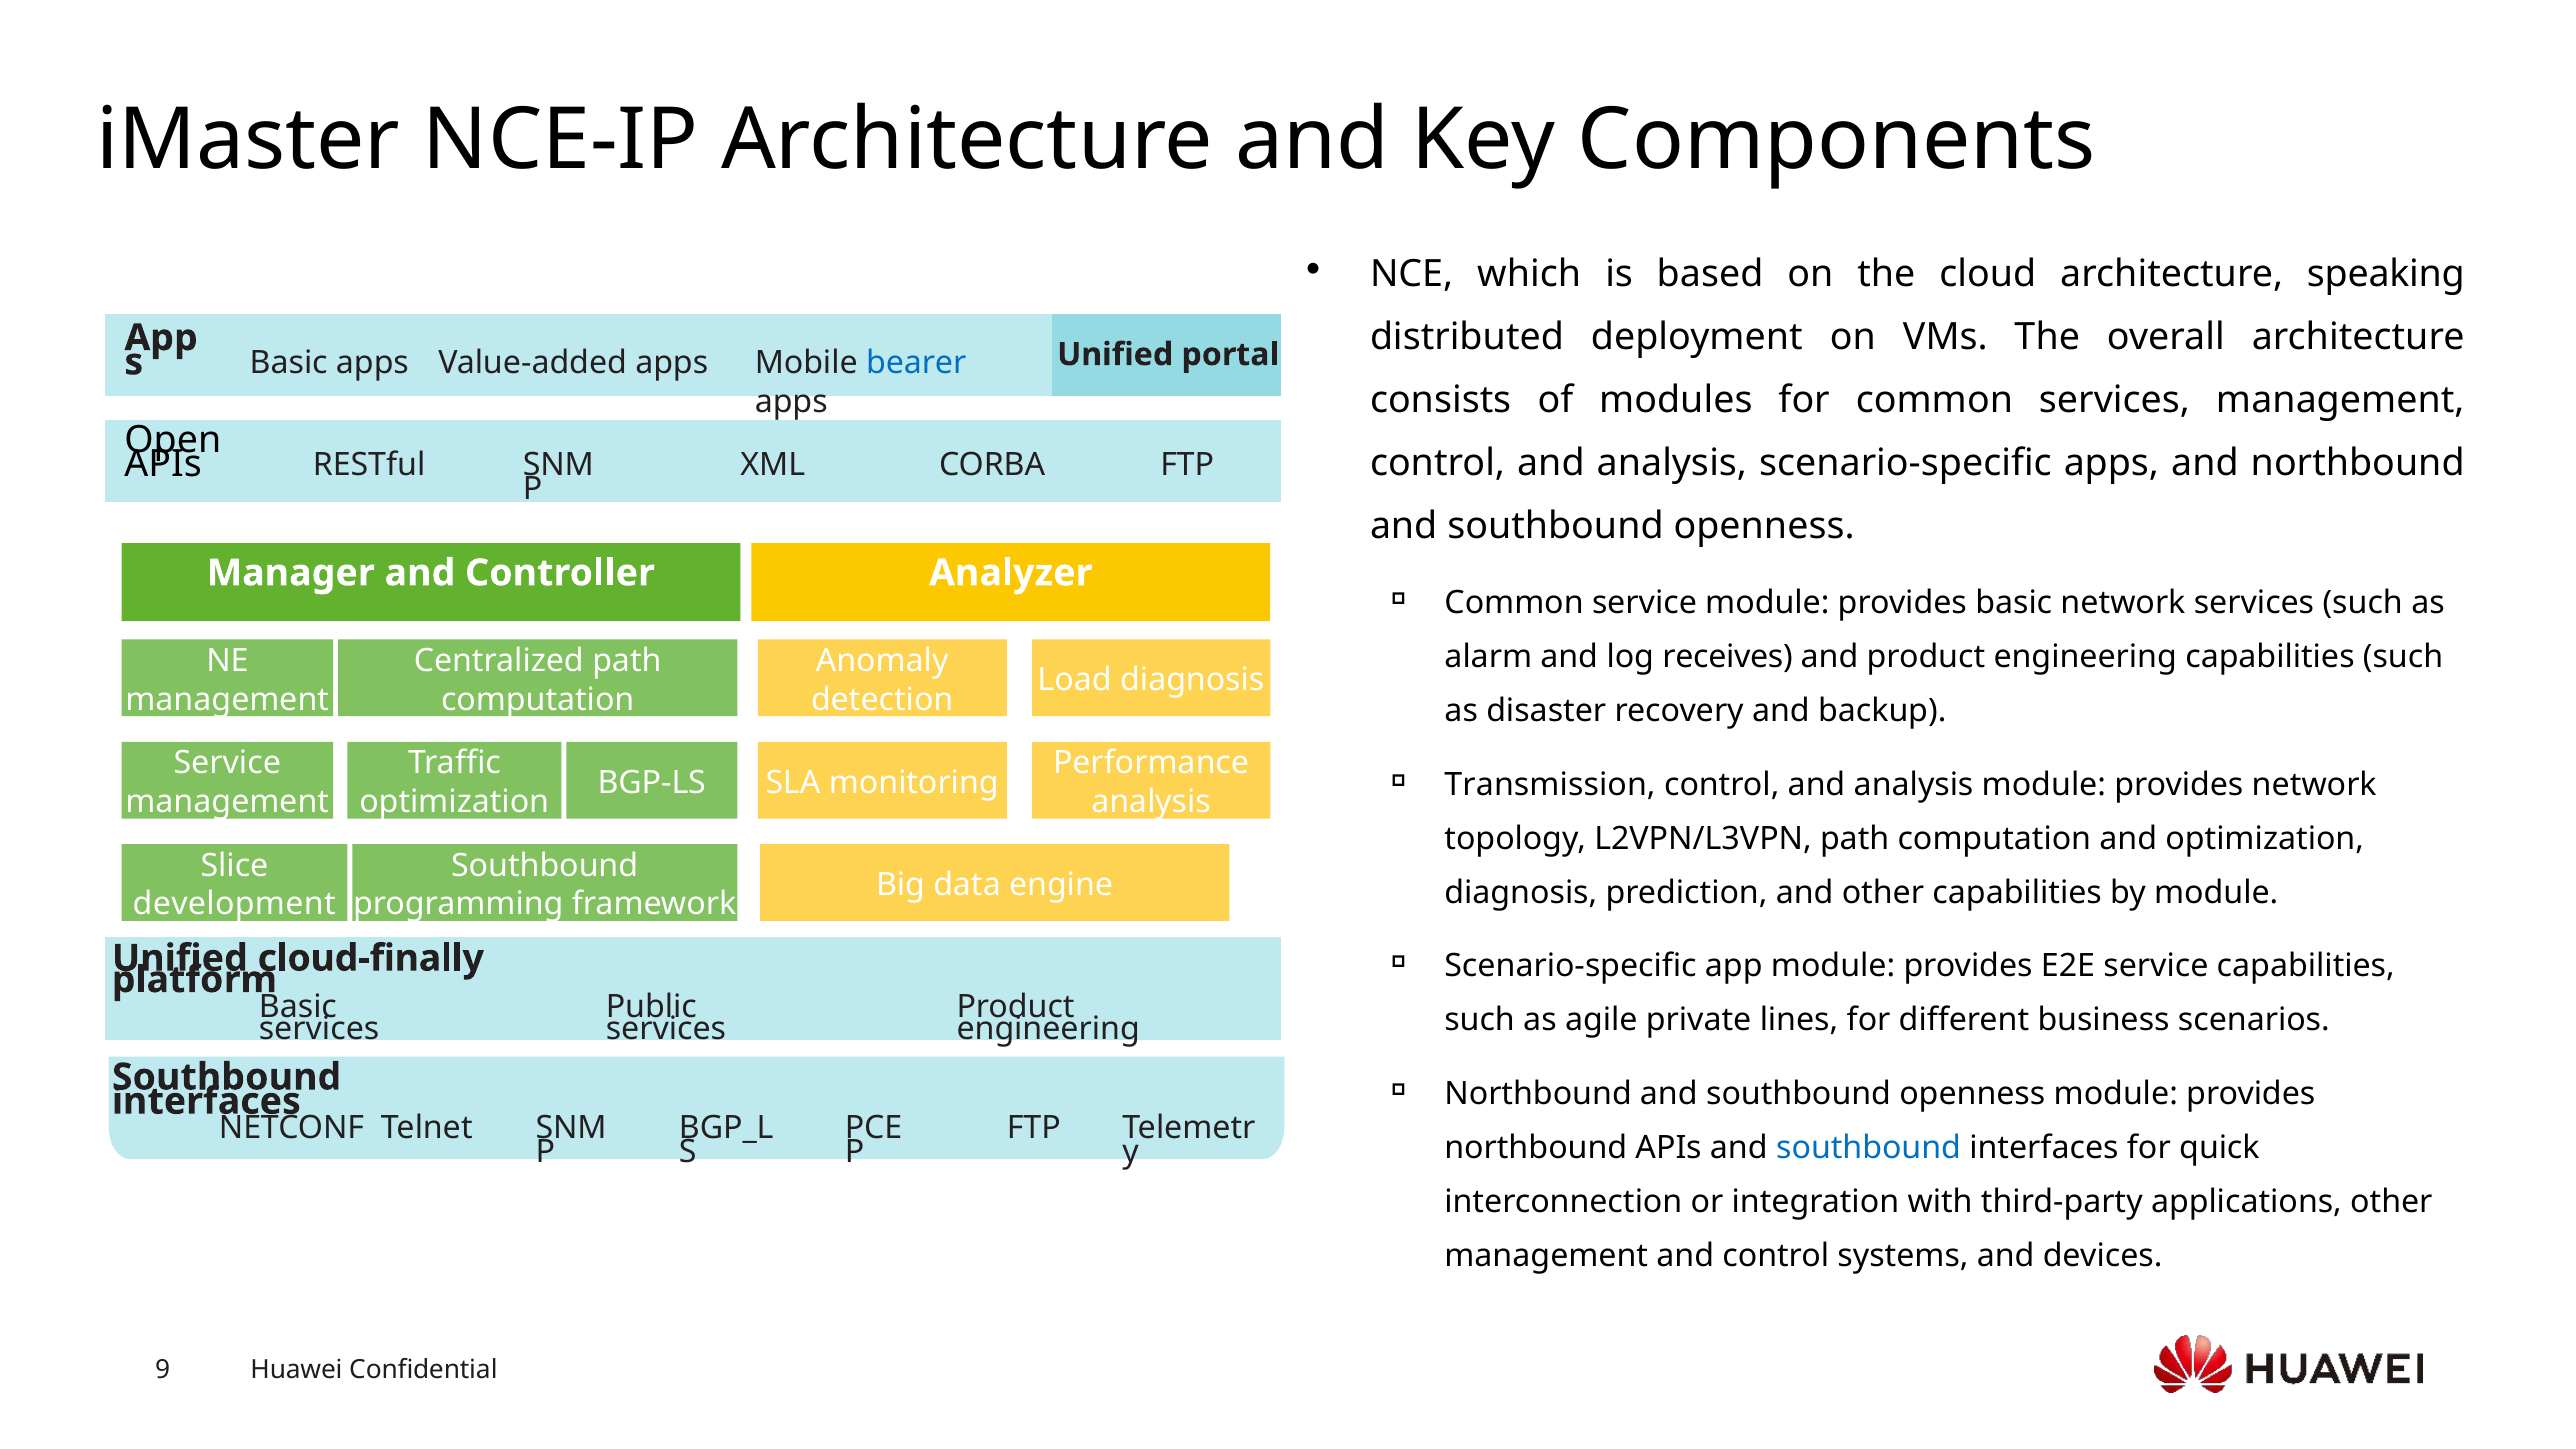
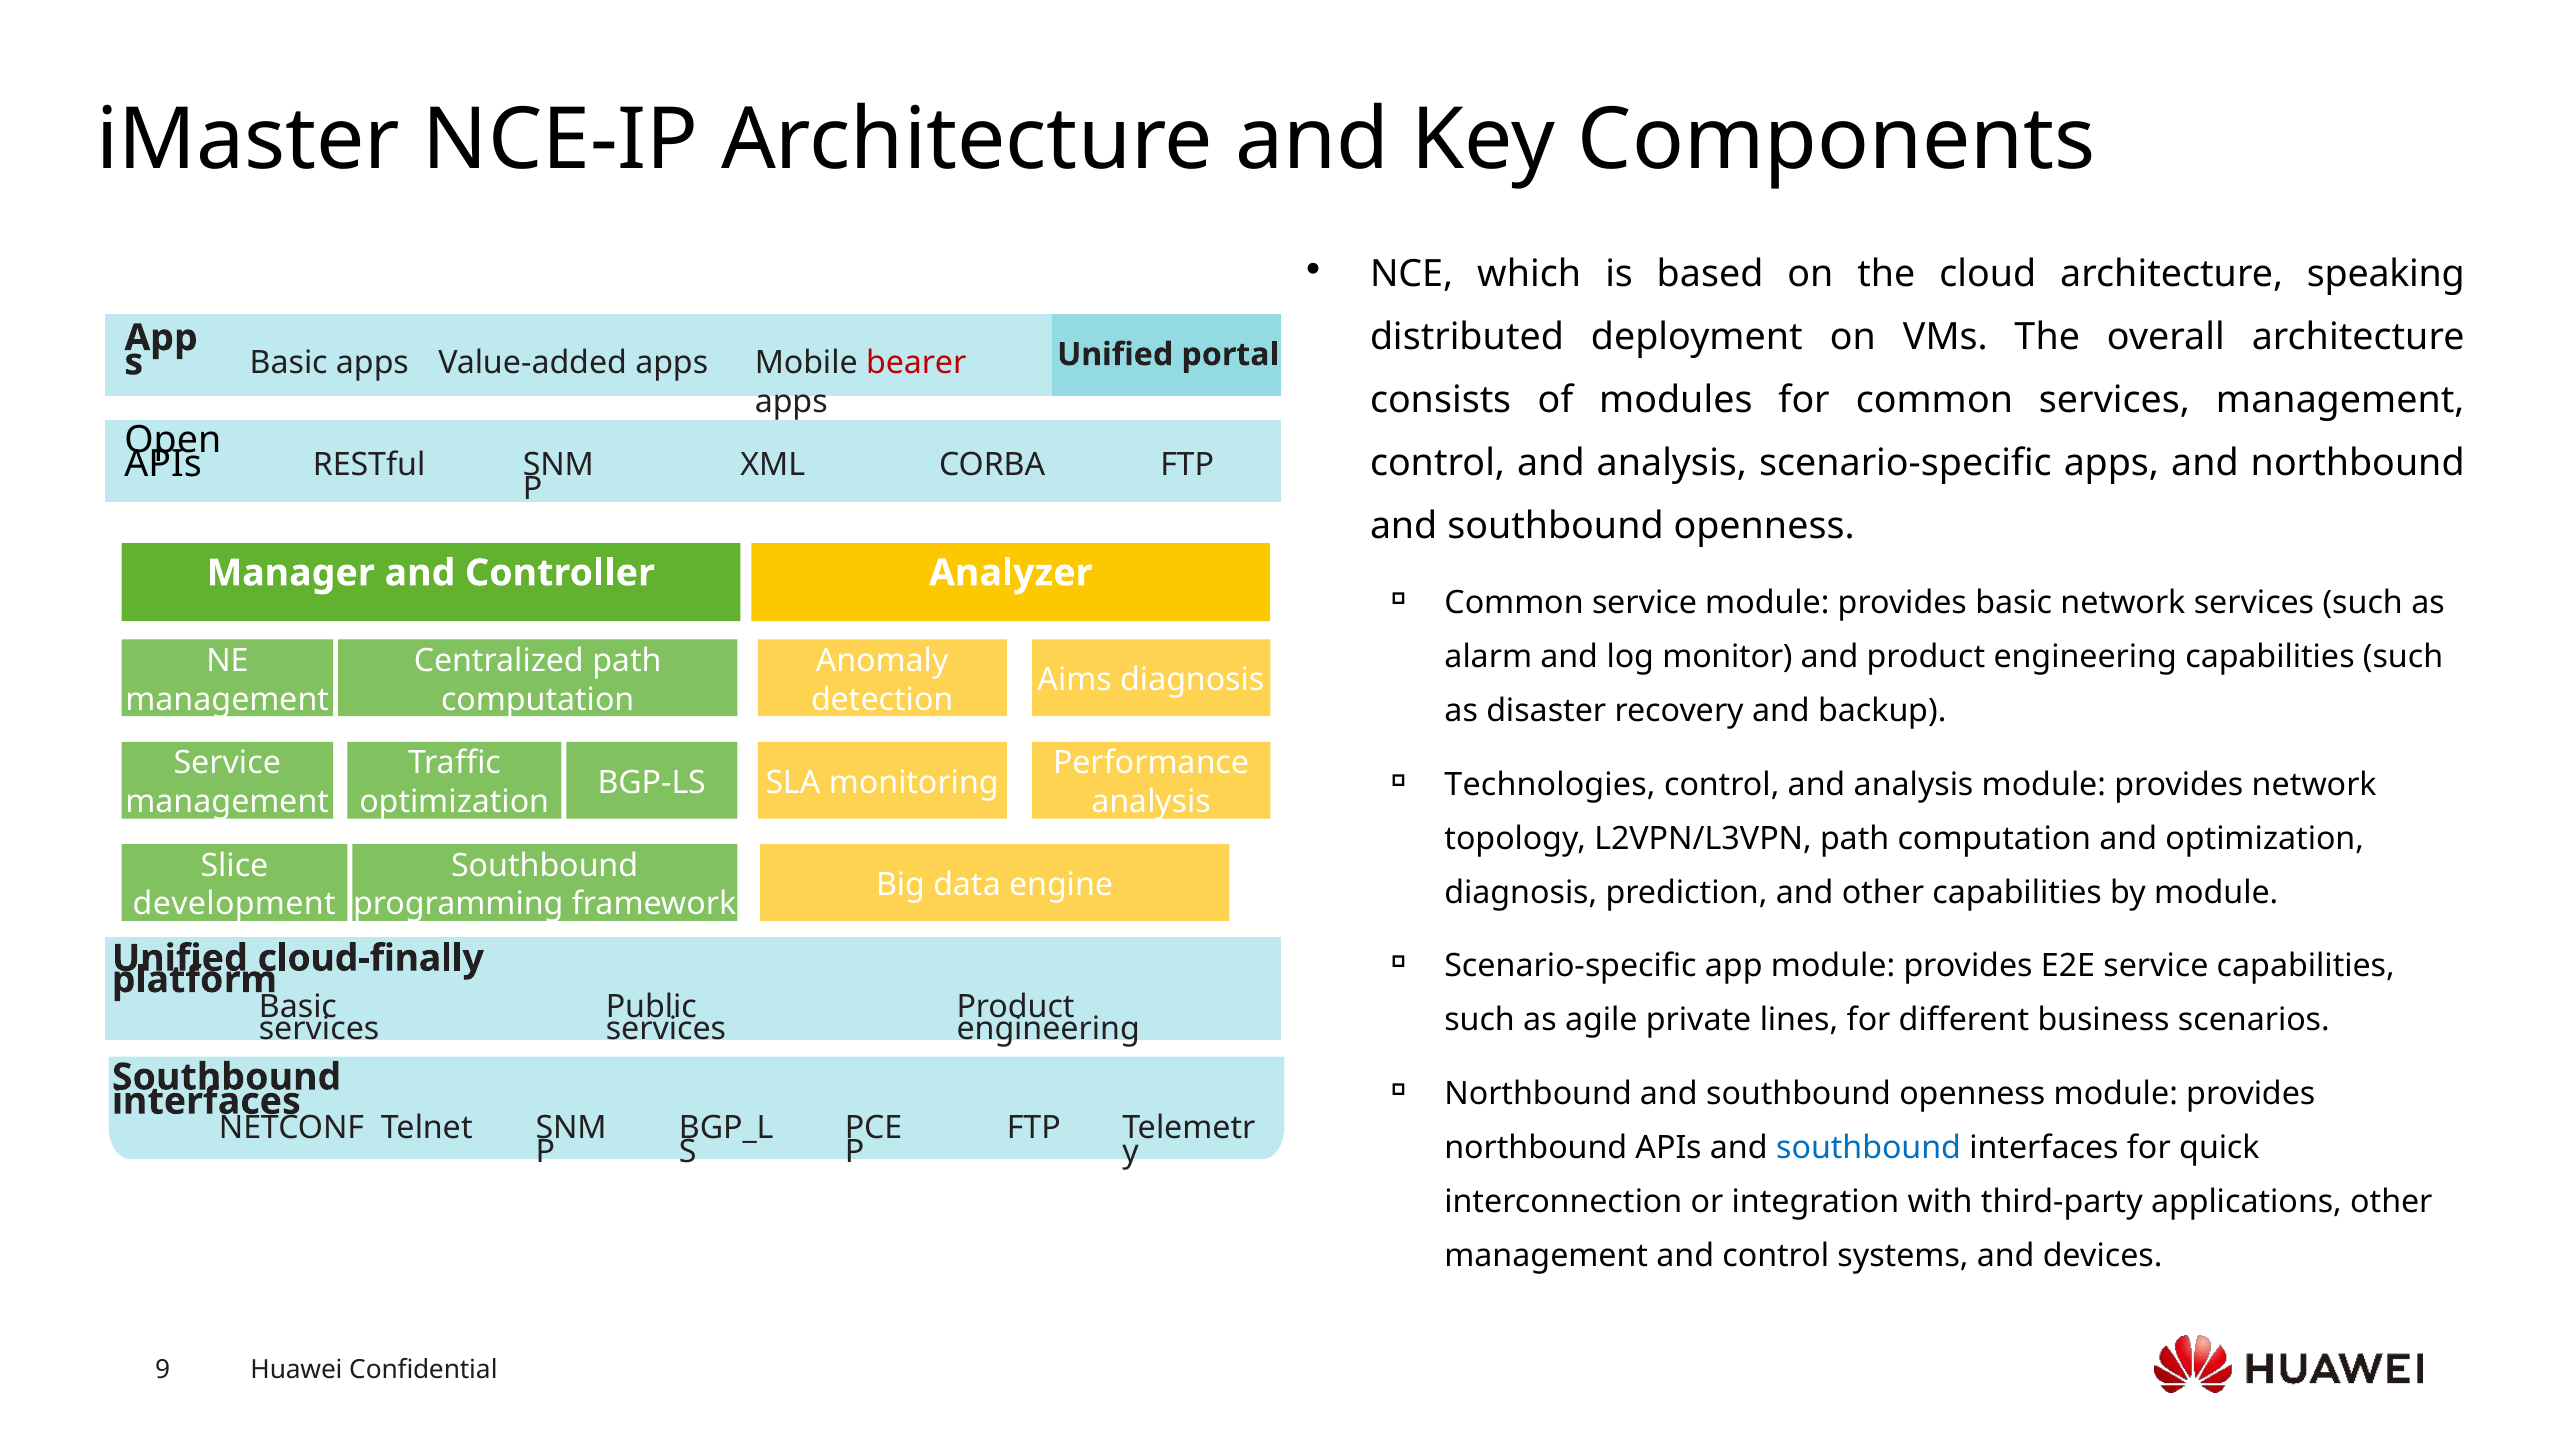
bearer colour: blue -> red
receives: receives -> monitor
Load: Load -> Aims
Transmission: Transmission -> Technologies
